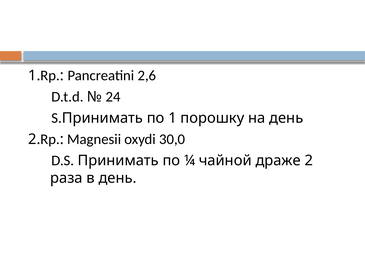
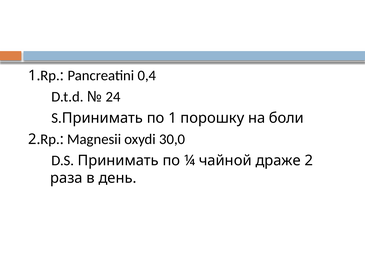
2,6: 2,6 -> 0,4
на день: день -> боли
